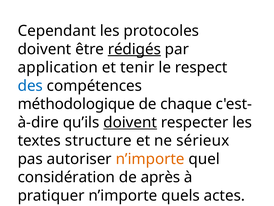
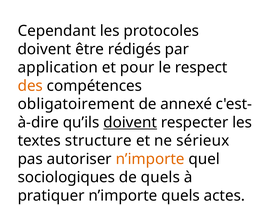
rédigés underline: present -> none
tenir: tenir -> pour
des colour: blue -> orange
méthodologique: méthodologique -> obligatoirement
chaque: chaque -> annexé
considération: considération -> sociologiques
de après: après -> quels
